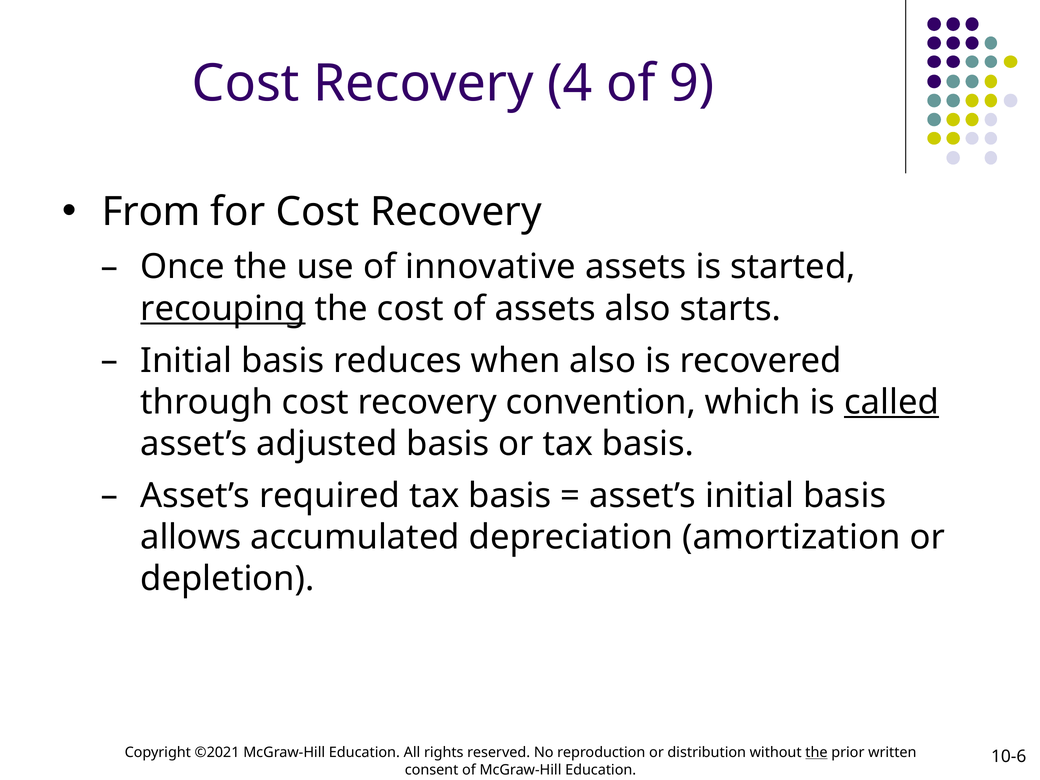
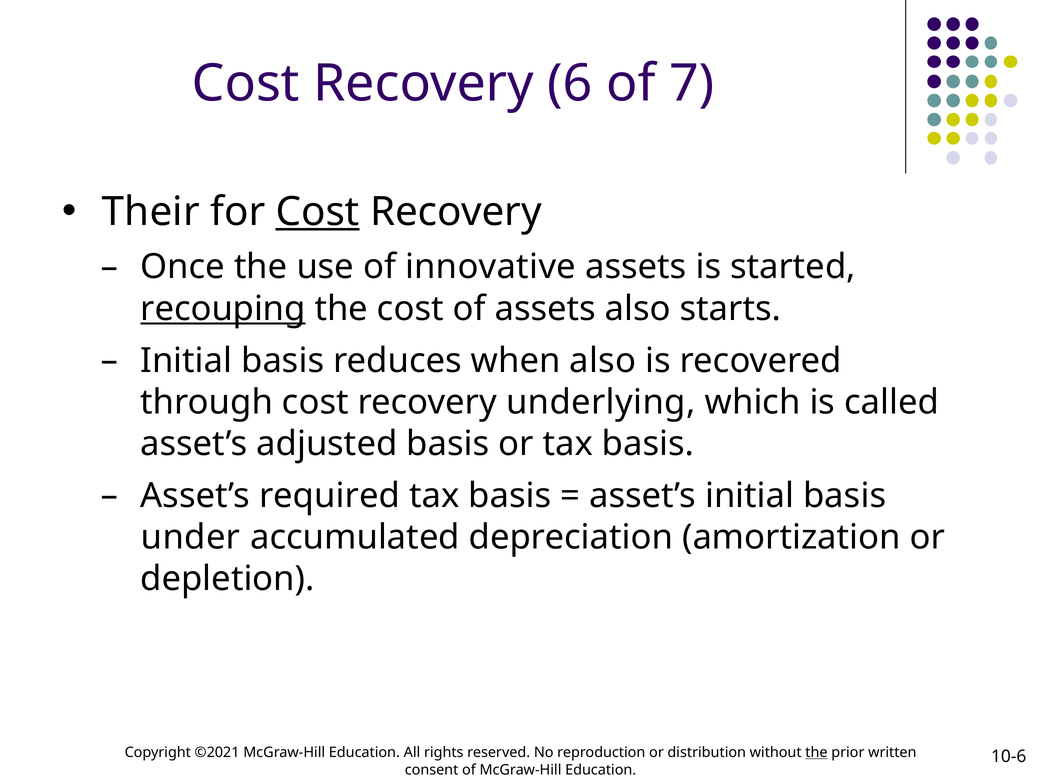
4: 4 -> 6
9: 9 -> 7
From: From -> Their
Cost at (318, 212) underline: none -> present
convention: convention -> underlying
called underline: present -> none
allows: allows -> under
